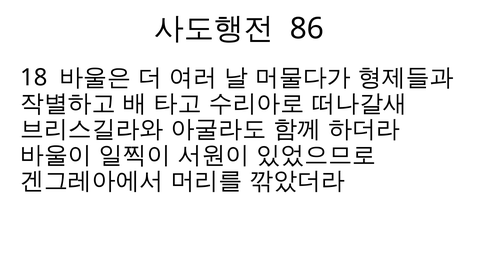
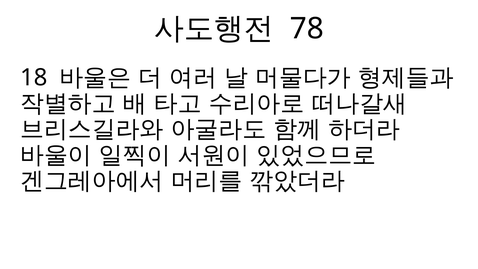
86: 86 -> 78
